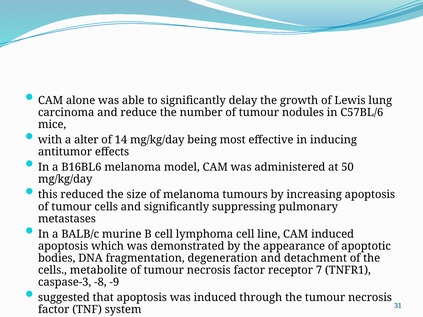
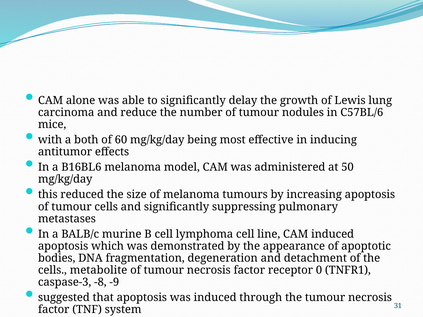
alter: alter -> both
14: 14 -> 60
7: 7 -> 0
